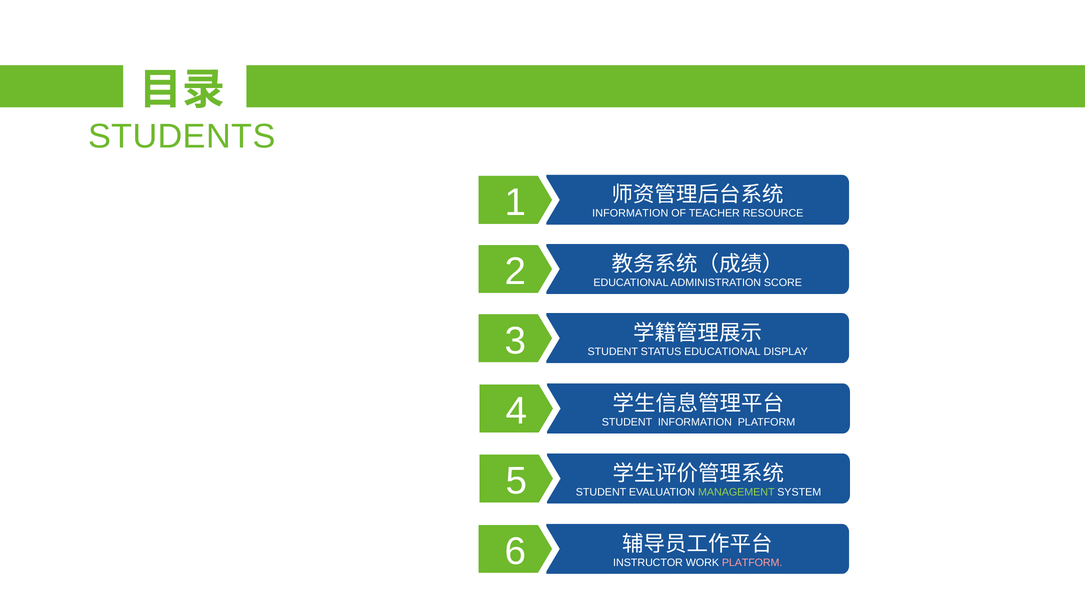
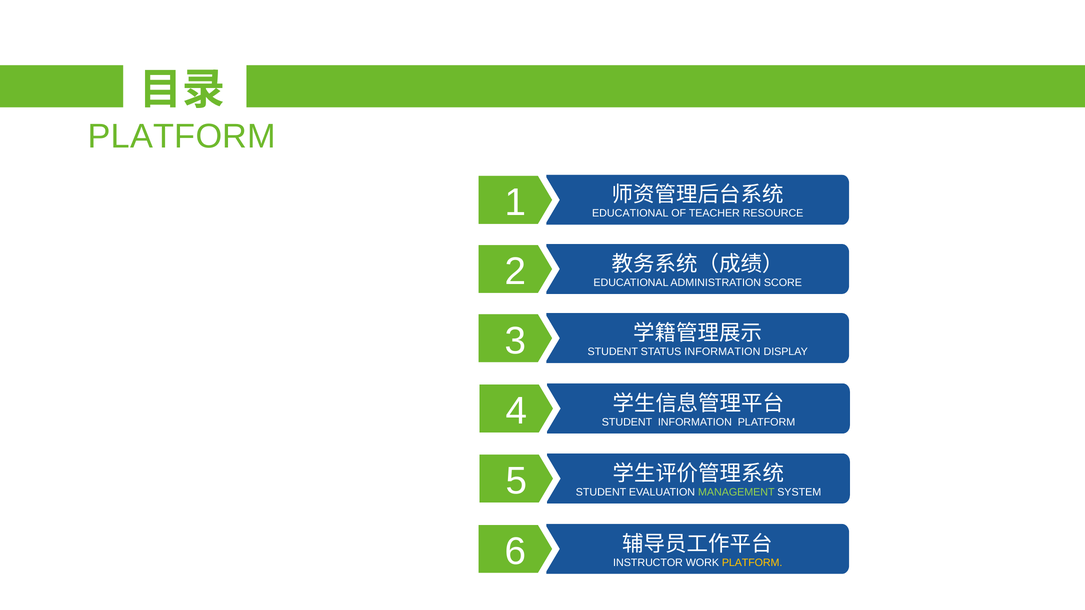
STUDENTS at (182, 136): STUDENTS -> PLATFORM
INFORMATION at (630, 213): INFORMATION -> EDUCATIONAL
STATUS EDUCATIONAL: EDUCATIONAL -> INFORMATION
PLATFORM at (752, 563) colour: pink -> yellow
